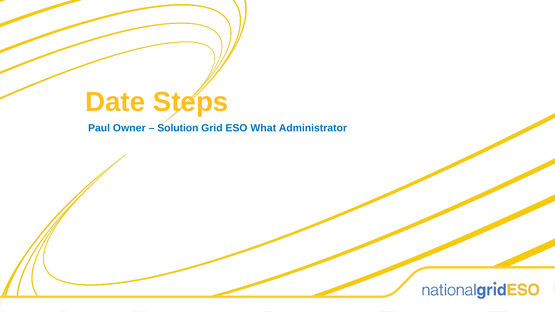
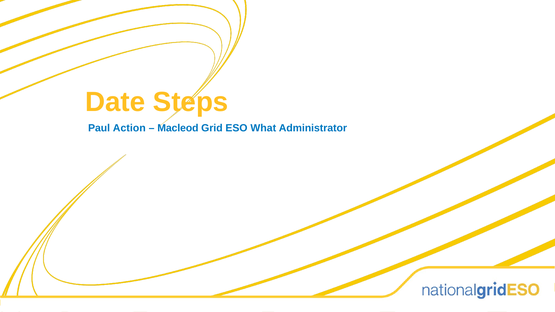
Owner: Owner -> Action
Solution: Solution -> Macleod
